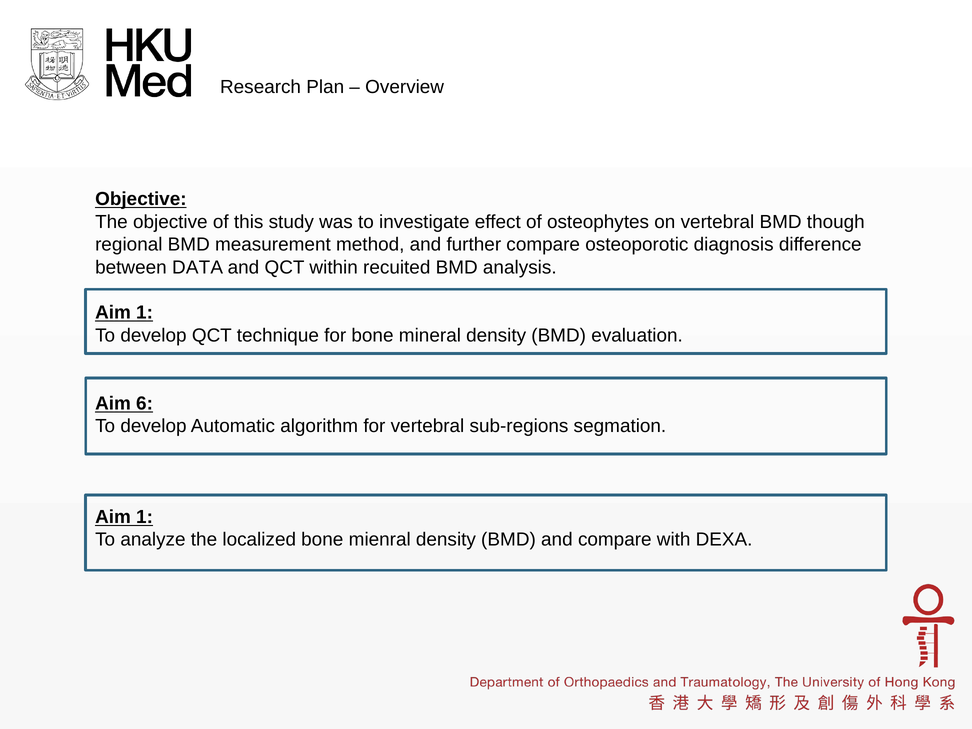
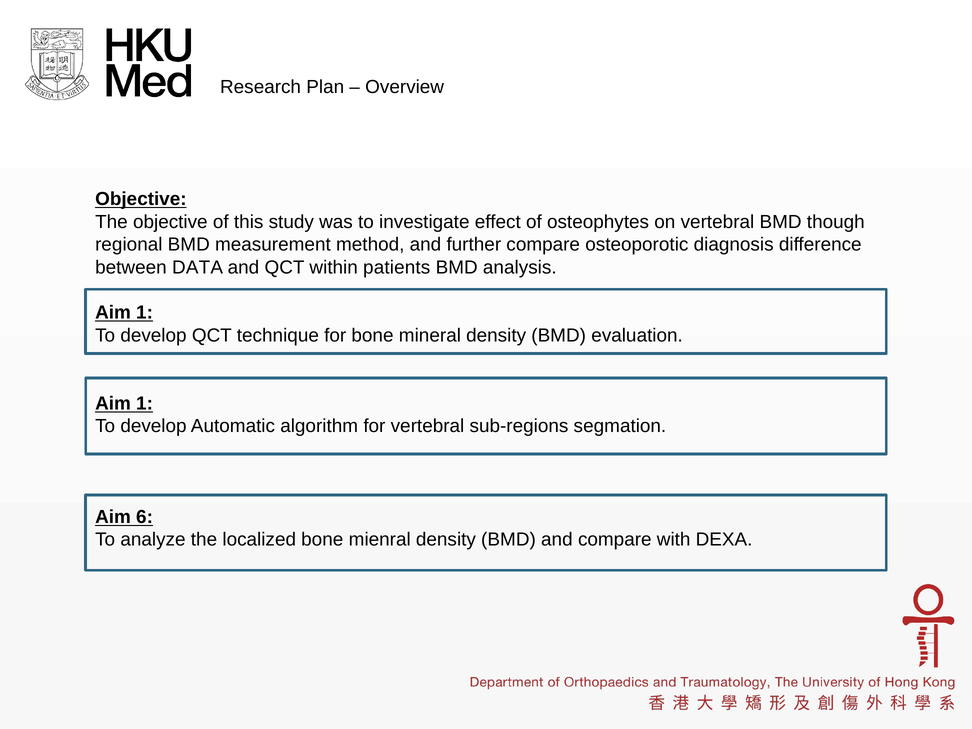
recuited: recuited -> patients
6 at (145, 403): 6 -> 1
1 at (145, 517): 1 -> 6
